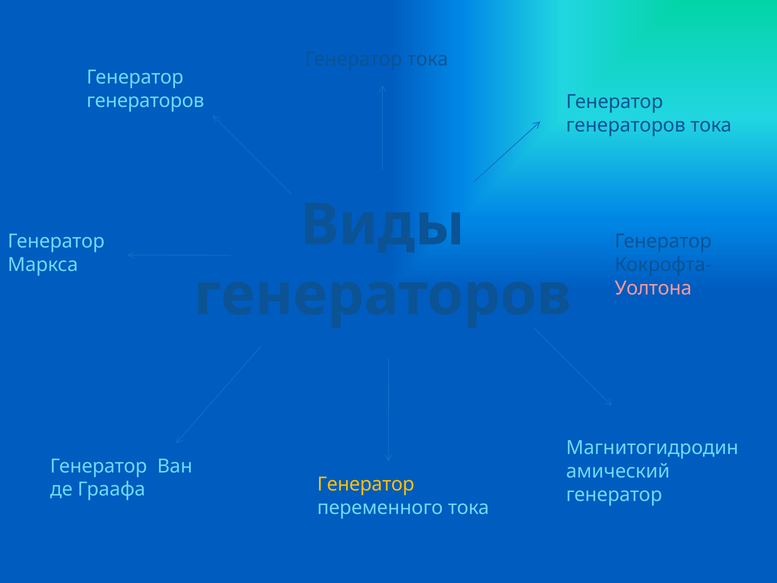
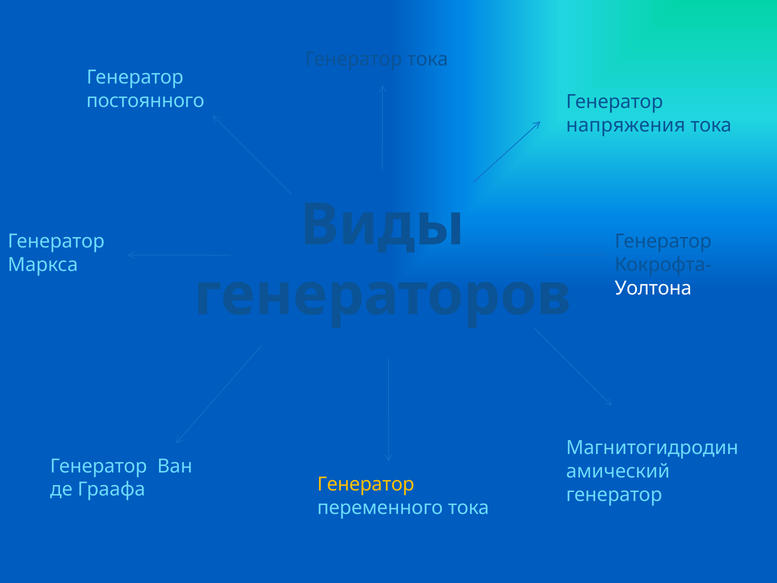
генераторов at (145, 101): генераторов -> постоянного
генераторов at (626, 125): генераторов -> напряжения
Уолтона colour: pink -> white
